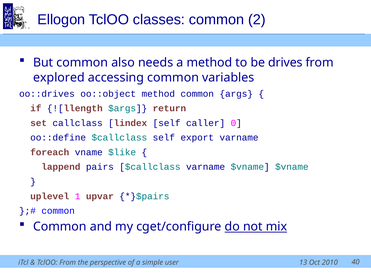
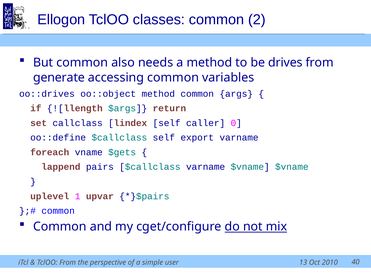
explored: explored -> generate
$like: $like -> $gets
